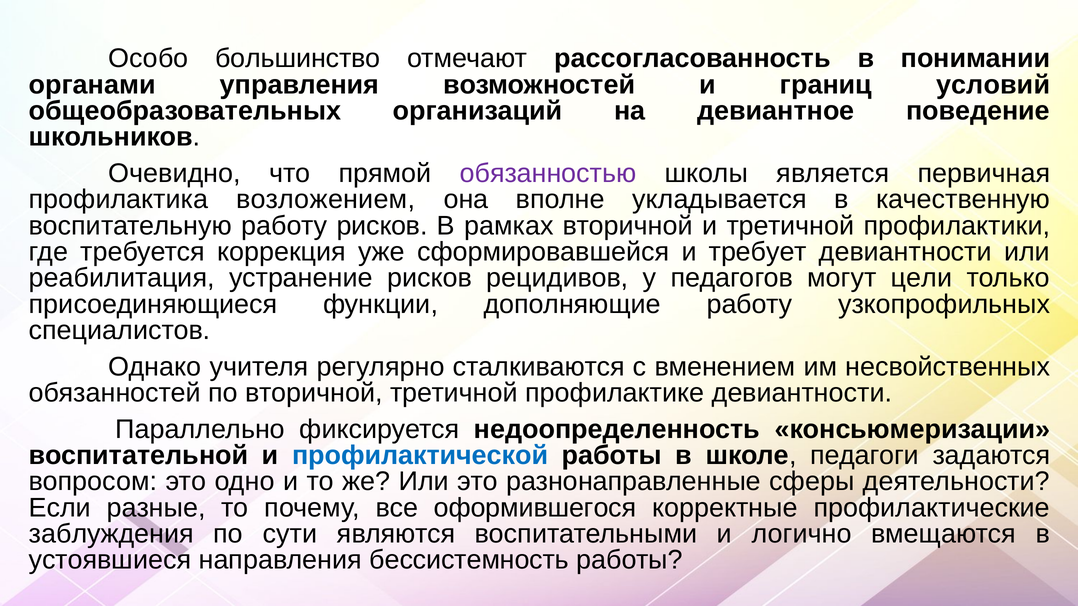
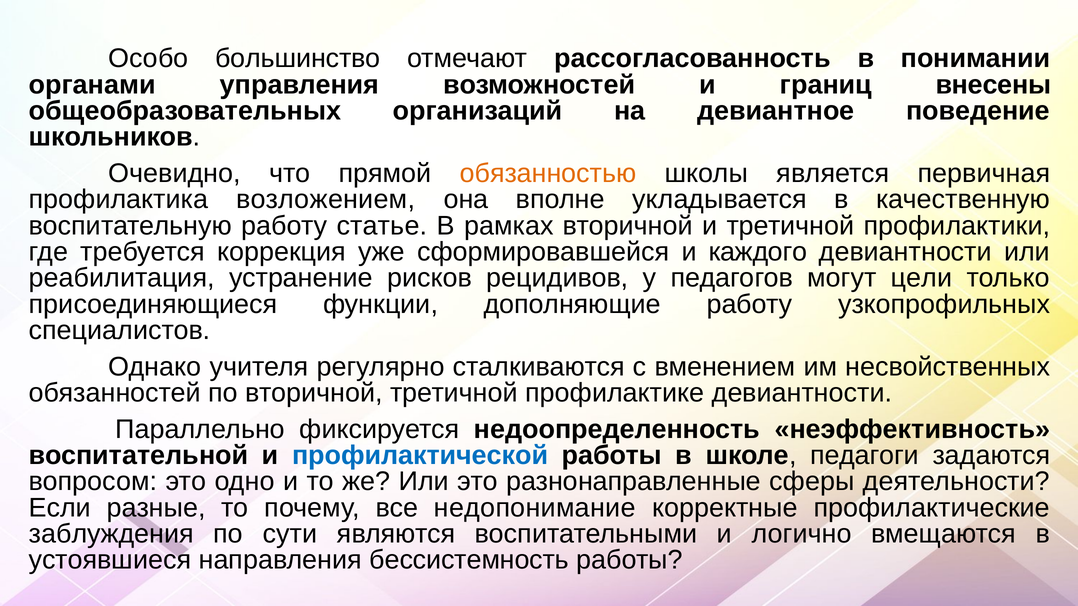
условий: условий -> внесены
обязанностью colour: purple -> orange
работу рисков: рисков -> статье
требует: требует -> каждого
консьюмеризации: консьюмеризации -> неэффективность
оформившегося: оформившегося -> недопонимание
